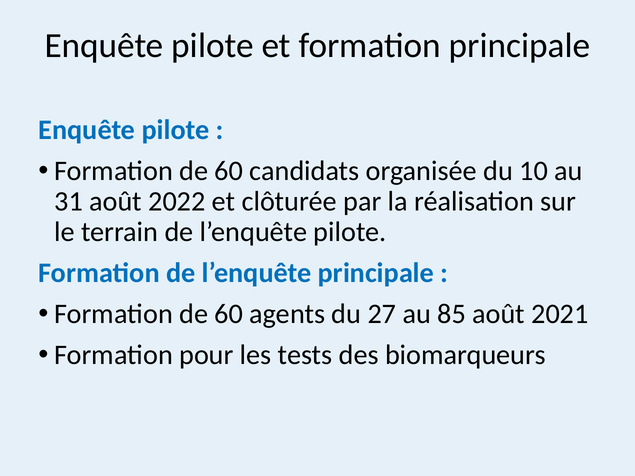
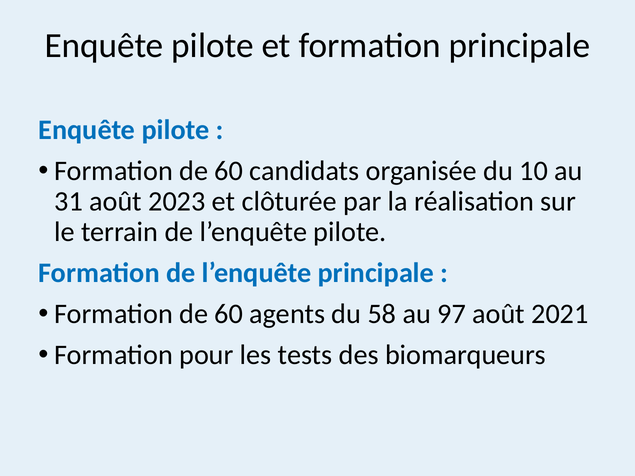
2022: 2022 -> 2023
27: 27 -> 58
85: 85 -> 97
